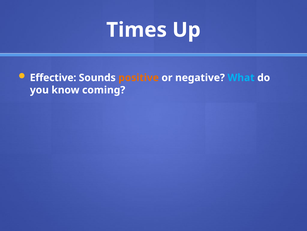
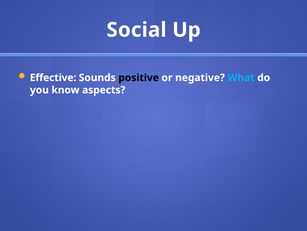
Times: Times -> Social
positive colour: orange -> black
coming: coming -> aspects
